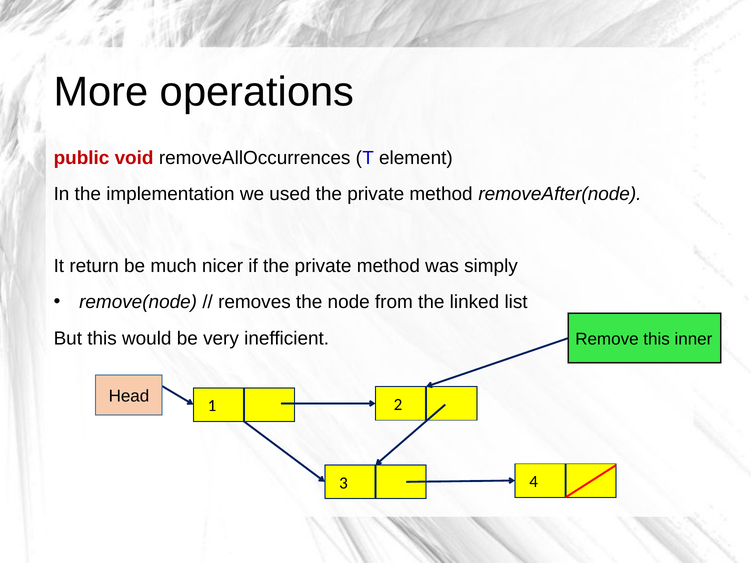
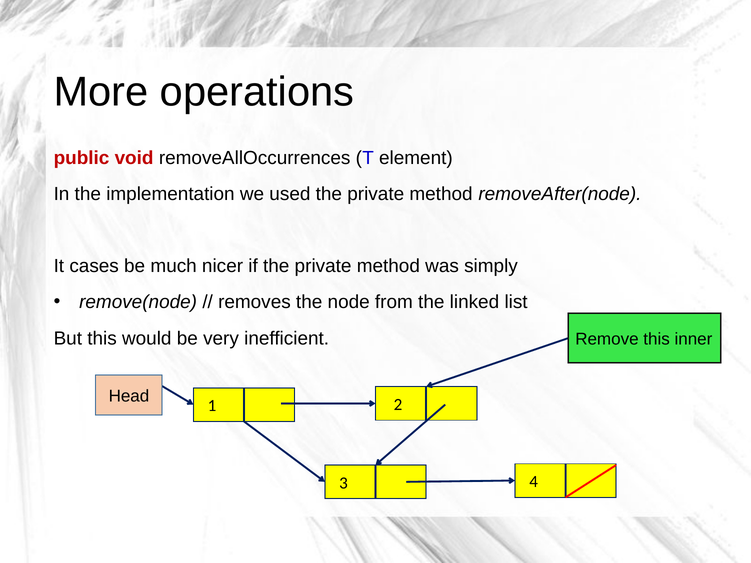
return: return -> cases
